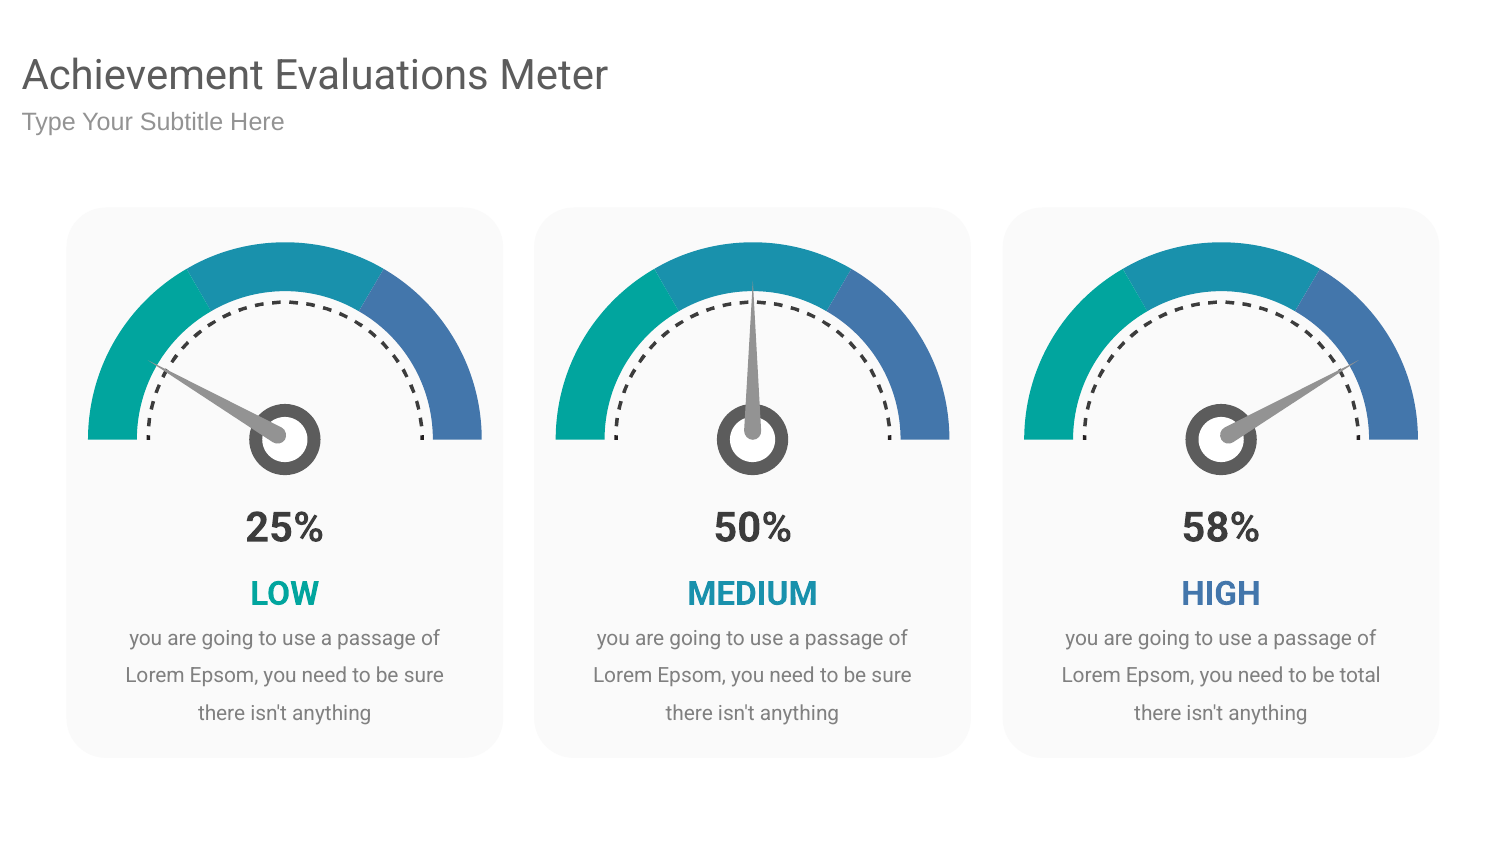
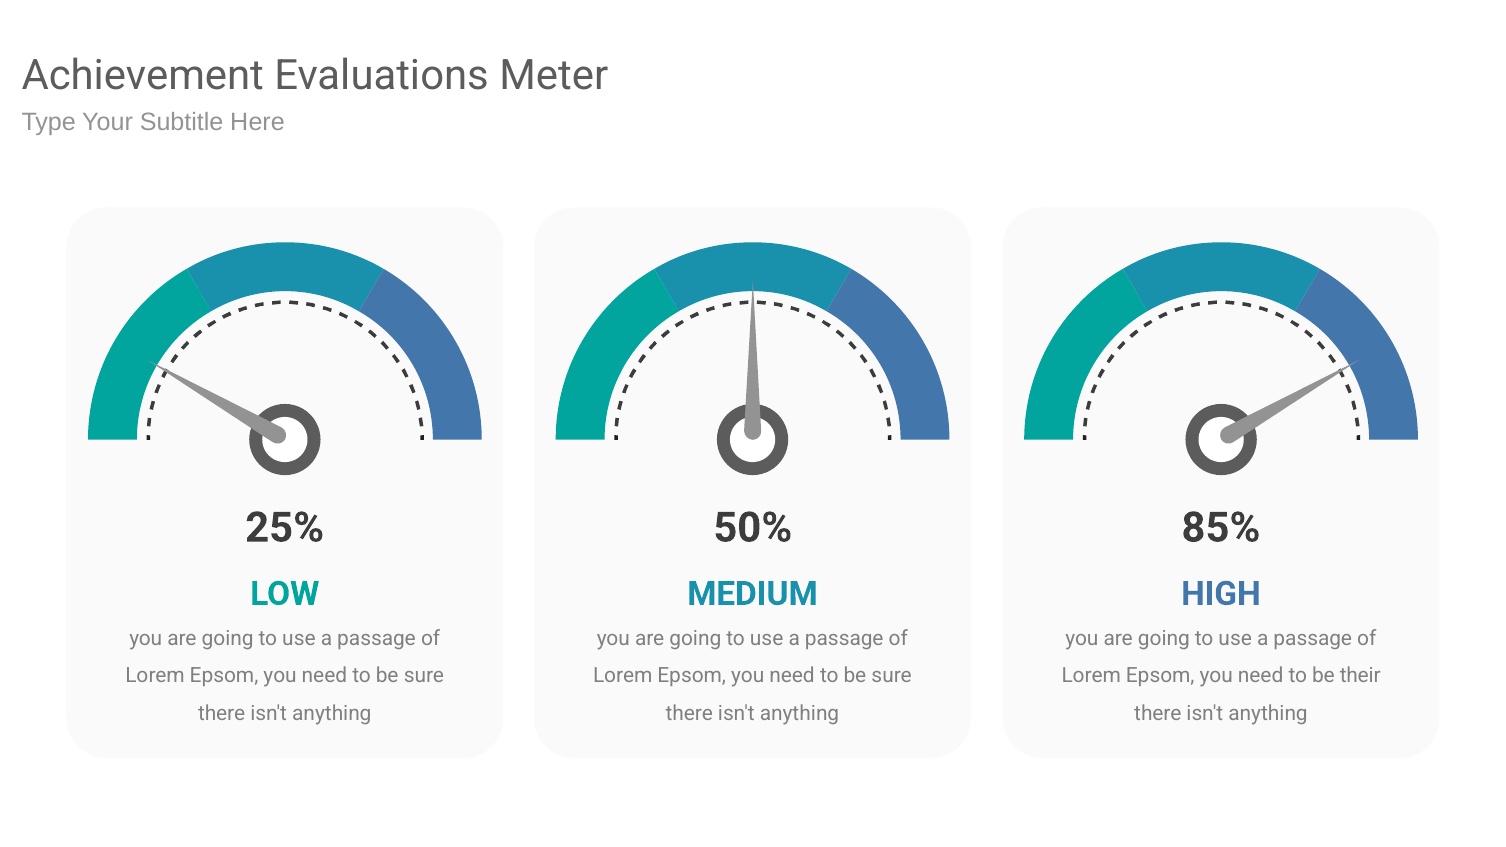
58%: 58% -> 85%
total: total -> their
